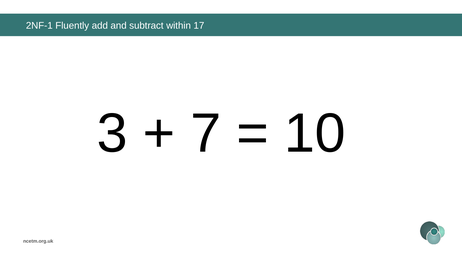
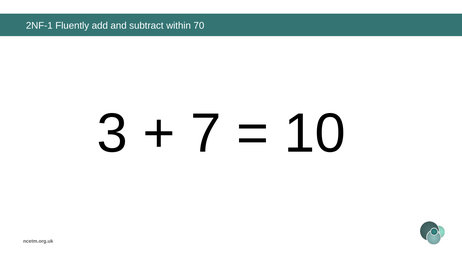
17: 17 -> 70
